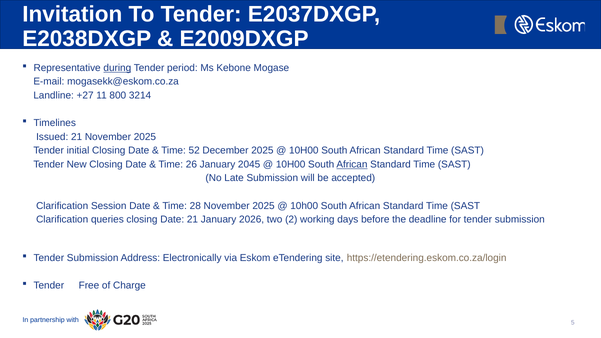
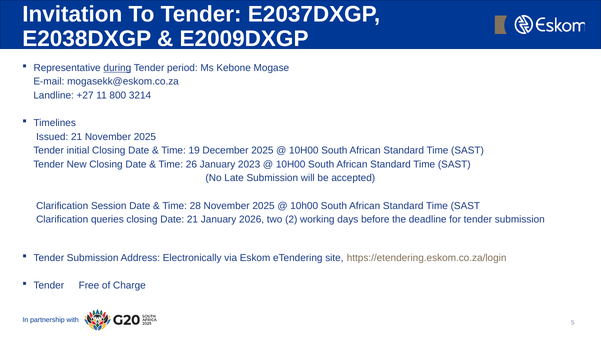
52: 52 -> 19
2045: 2045 -> 2023
African at (352, 164) underline: present -> none
